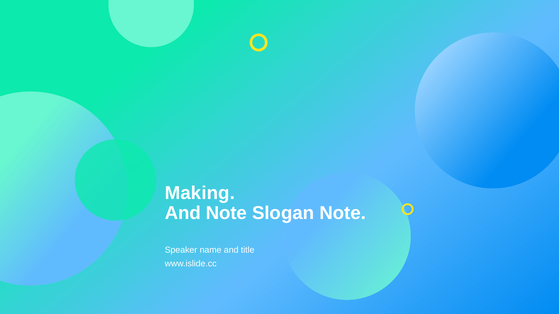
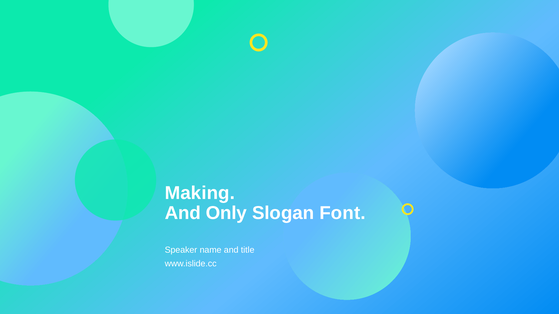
And Note: Note -> Only
Slogan Note: Note -> Font
